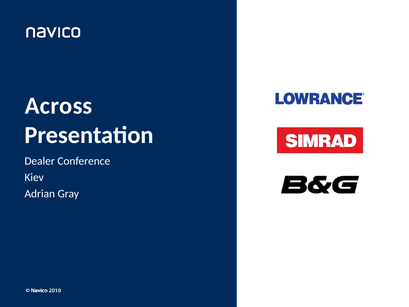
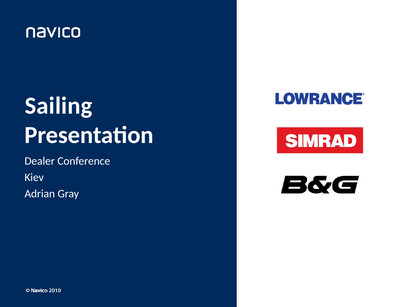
Across: Across -> Sailing
